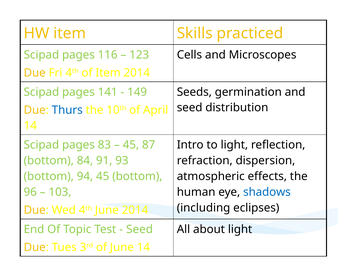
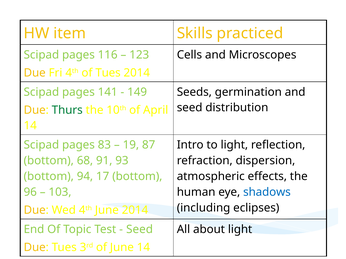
of Item: Item -> Tues
Thurs colour: blue -> green
45 at (131, 145): 45 -> 19
84: 84 -> 68
94 45: 45 -> 17
